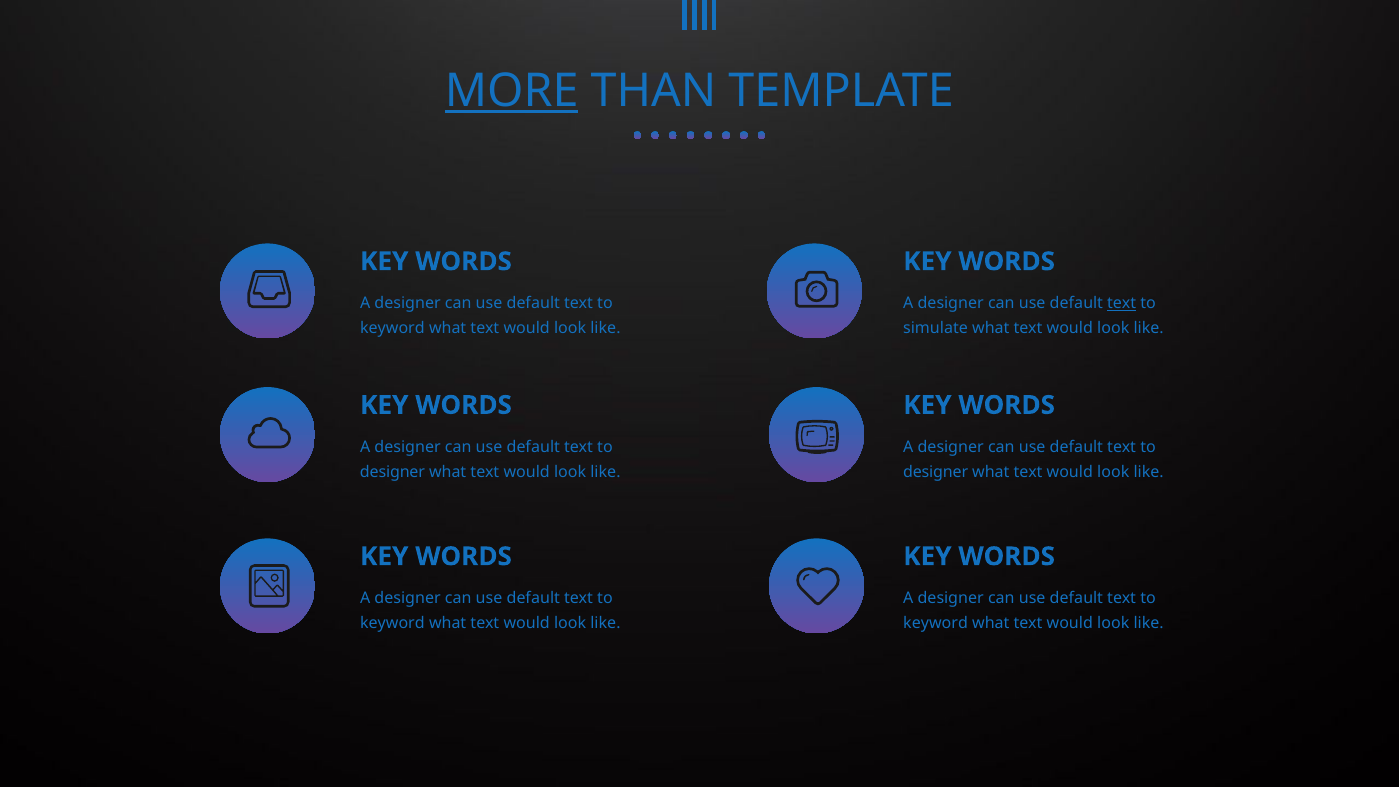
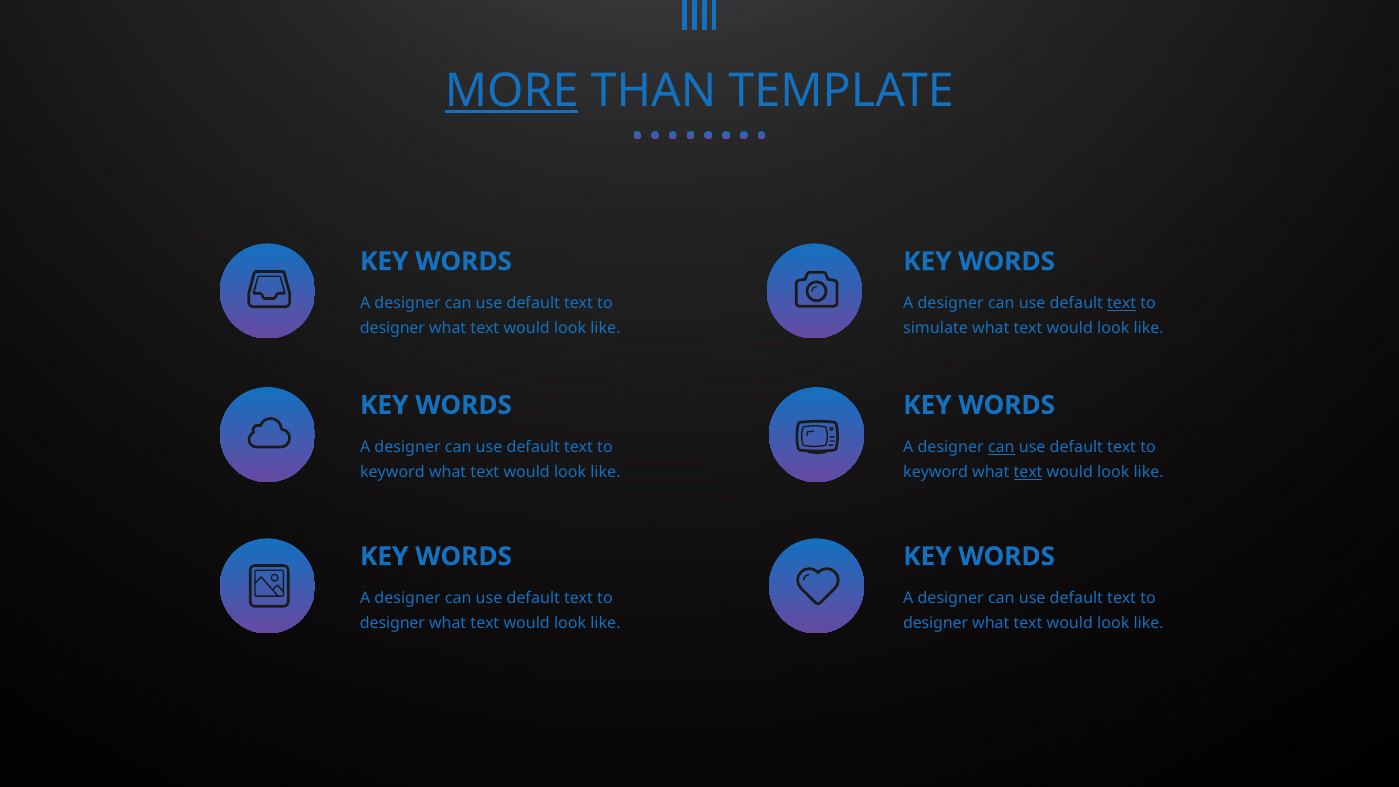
keyword at (392, 328): keyword -> designer
can at (1001, 447) underline: none -> present
designer at (392, 472): designer -> keyword
designer at (936, 472): designer -> keyword
text at (1028, 472) underline: none -> present
keyword at (392, 623): keyword -> designer
keyword at (936, 623): keyword -> designer
